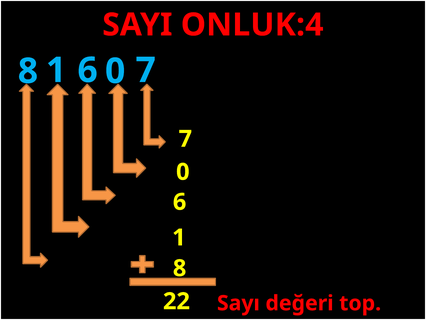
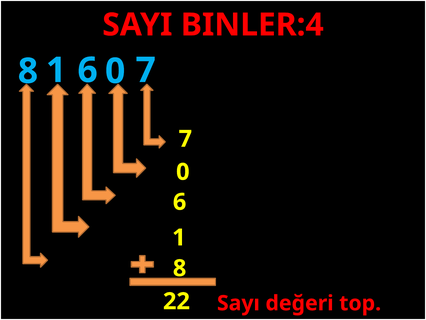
ONLUK:4: ONLUK:4 -> BINLER:4
